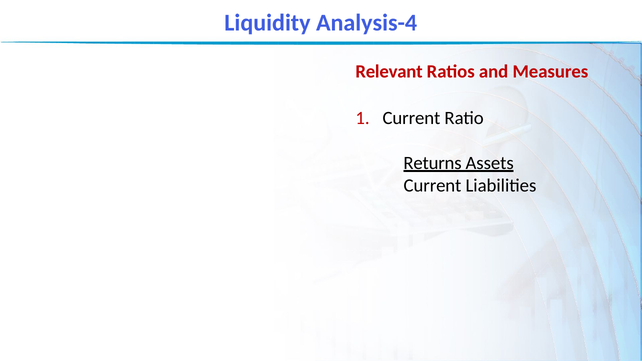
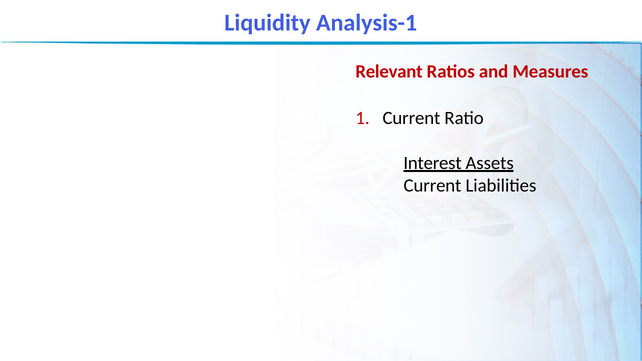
Analysis-4: Analysis-4 -> Analysis-1
Returns: Returns -> Interest
